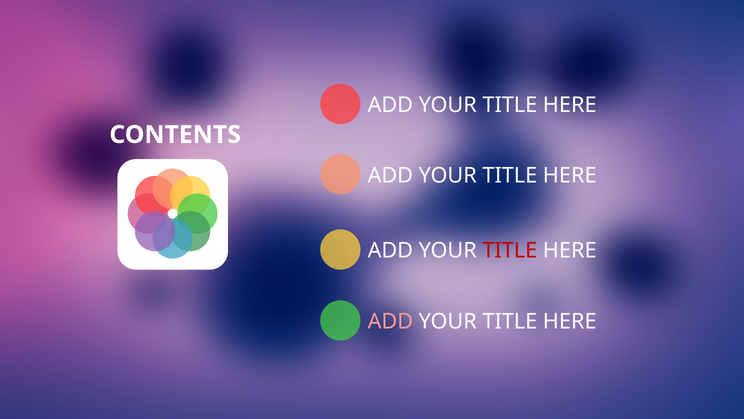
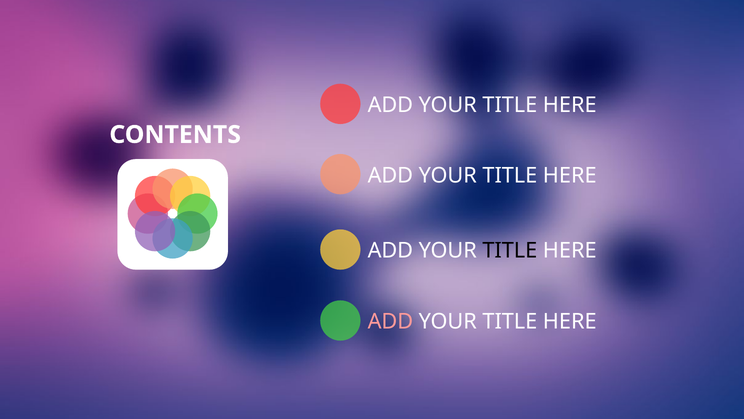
TITLE at (510, 250) colour: red -> black
